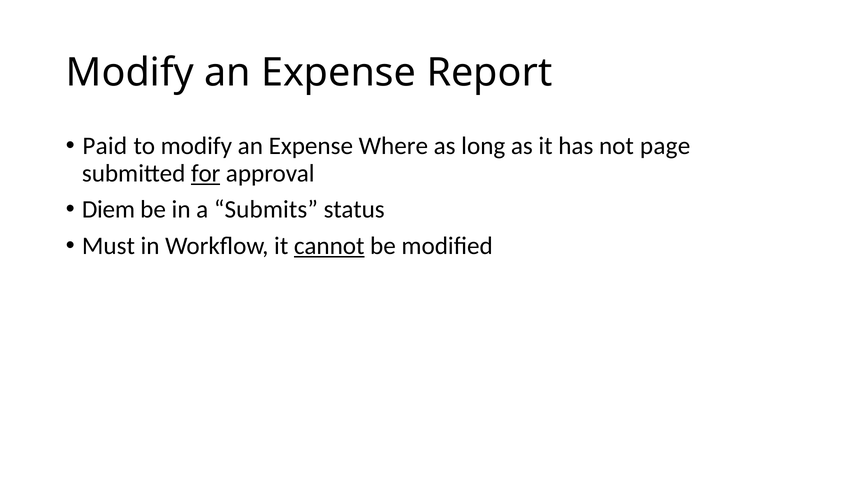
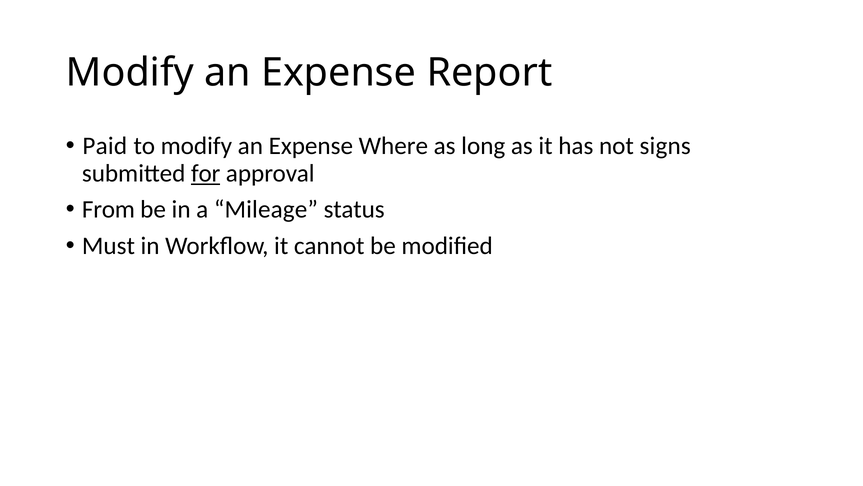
page: page -> signs
Diem: Diem -> From
Submits: Submits -> Mileage
cannot underline: present -> none
